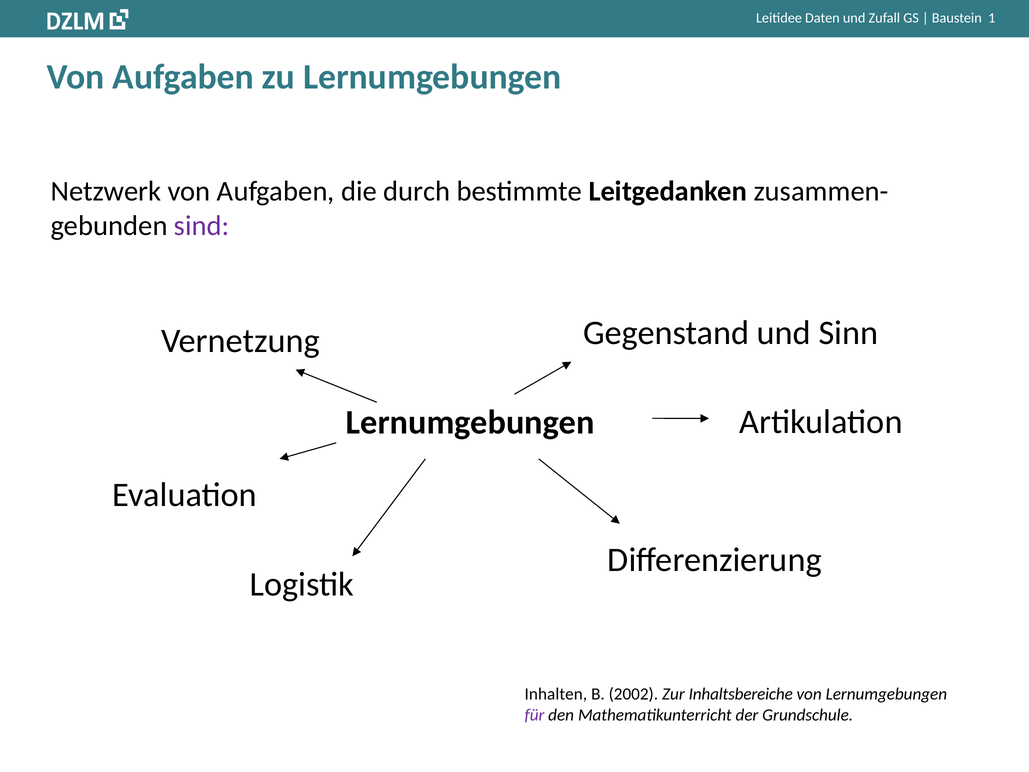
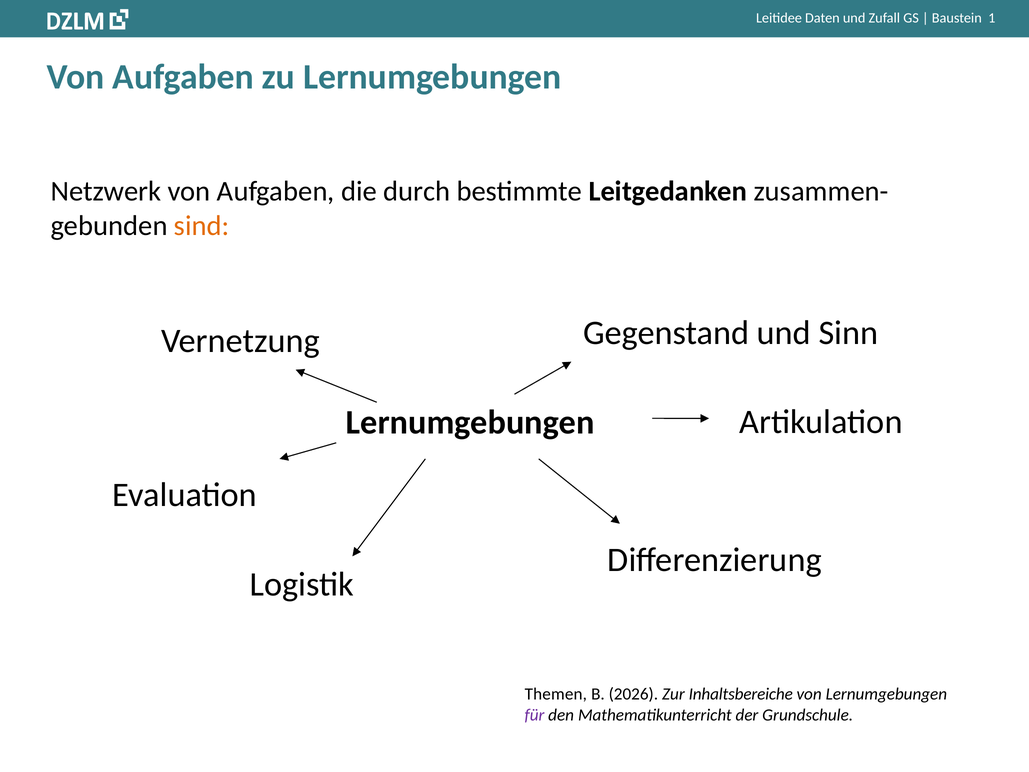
sind colour: purple -> orange
Inhalten: Inhalten -> Themen
2002: 2002 -> 2026
